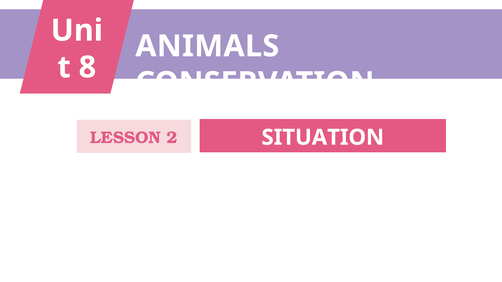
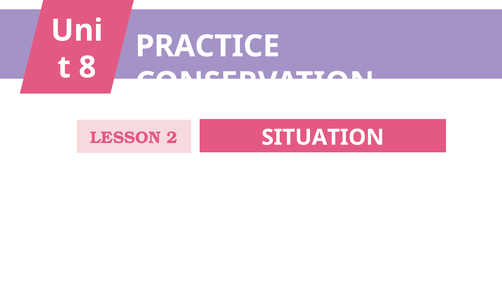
ANIMALS: ANIMALS -> PRACTICE
